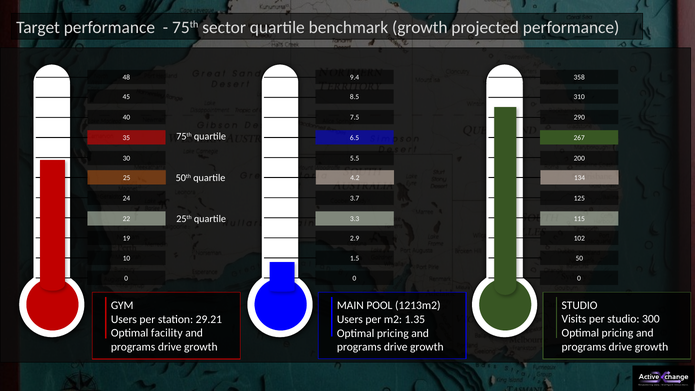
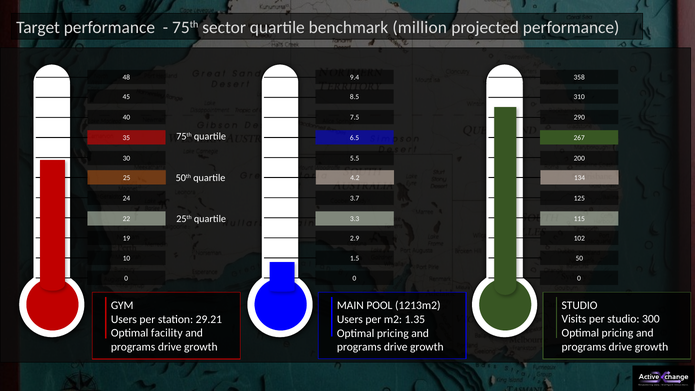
benchmark growth: growth -> million
